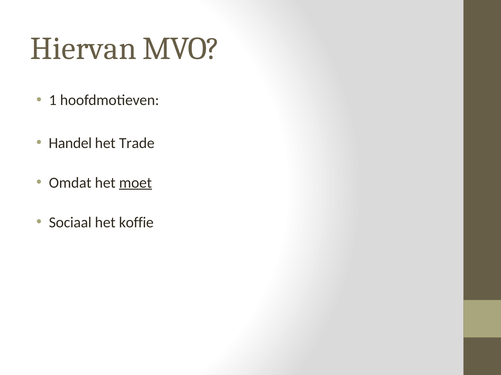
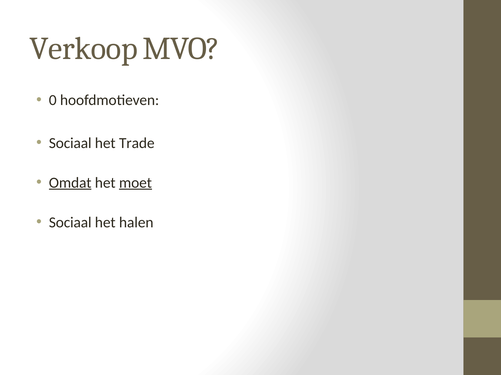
Hiervan: Hiervan -> Verkoop
1: 1 -> 0
Handel at (70, 143): Handel -> Sociaal
Omdat underline: none -> present
koffie: koffie -> halen
